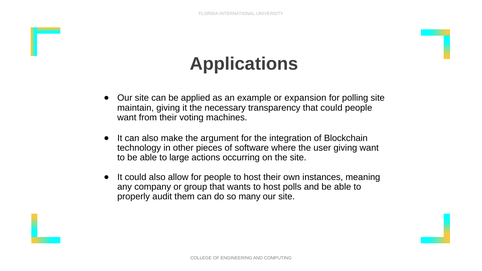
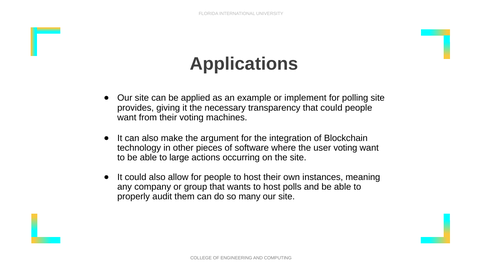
expansion: expansion -> implement
maintain: maintain -> provides
user giving: giving -> voting
